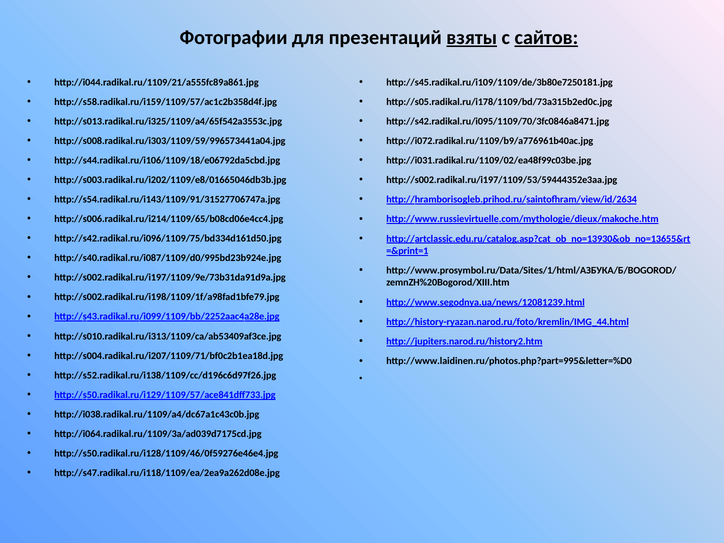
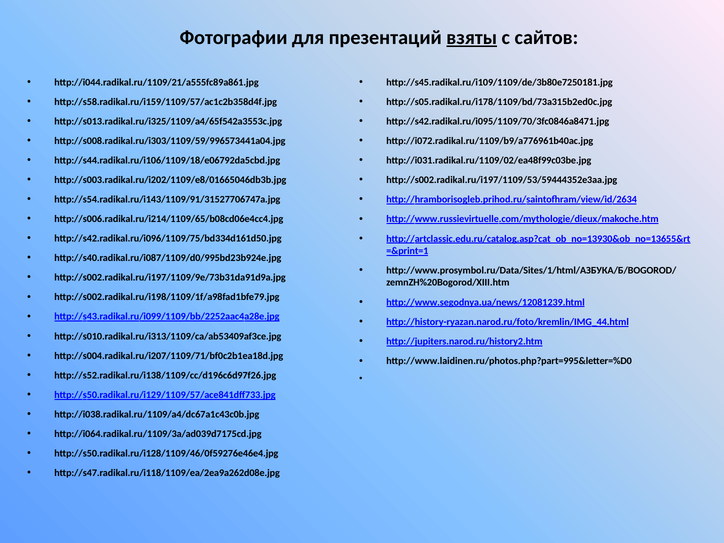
сайтов underline: present -> none
